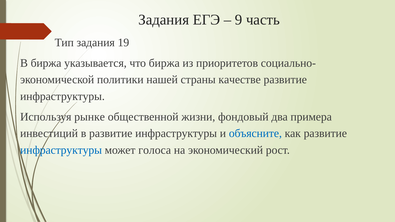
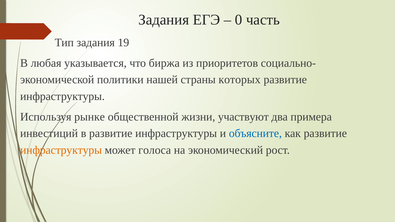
9: 9 -> 0
В биржа: биржа -> любая
качестве: качестве -> которых
фондовый: фондовый -> участвуют
инфраструктуры at (61, 150) colour: blue -> orange
